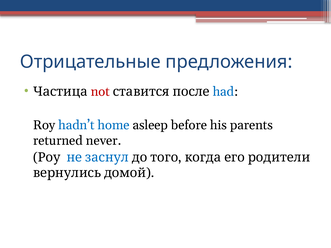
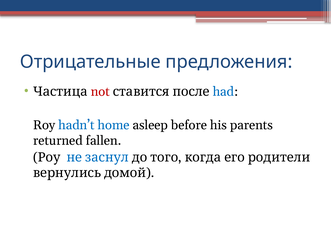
never: never -> fallen
